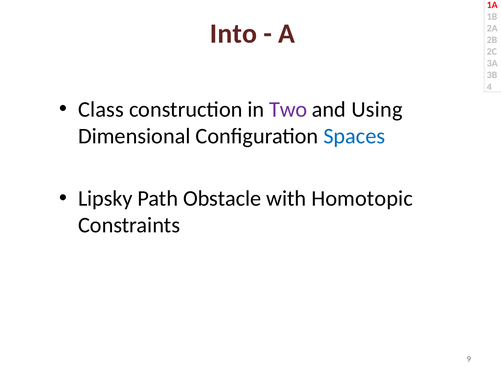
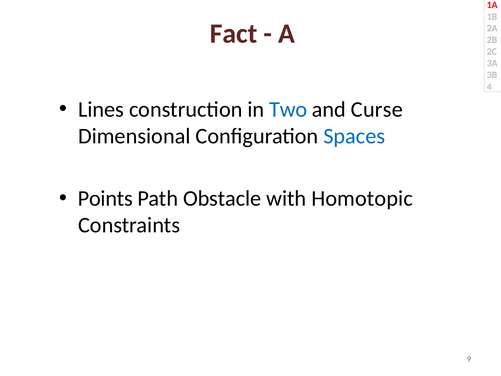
Into: Into -> Fact
Class: Class -> Lines
Two colour: purple -> blue
Using: Using -> Curse
Lipsky: Lipsky -> Points
